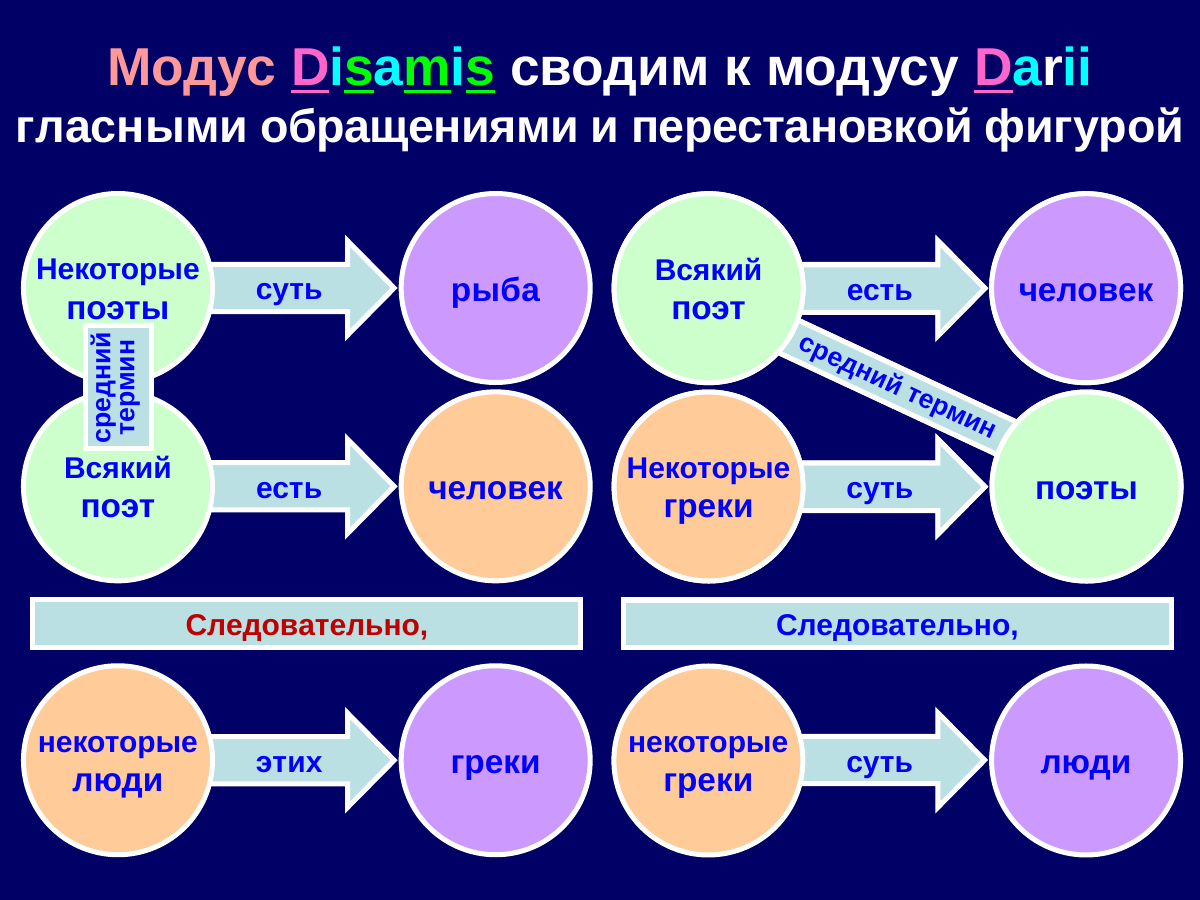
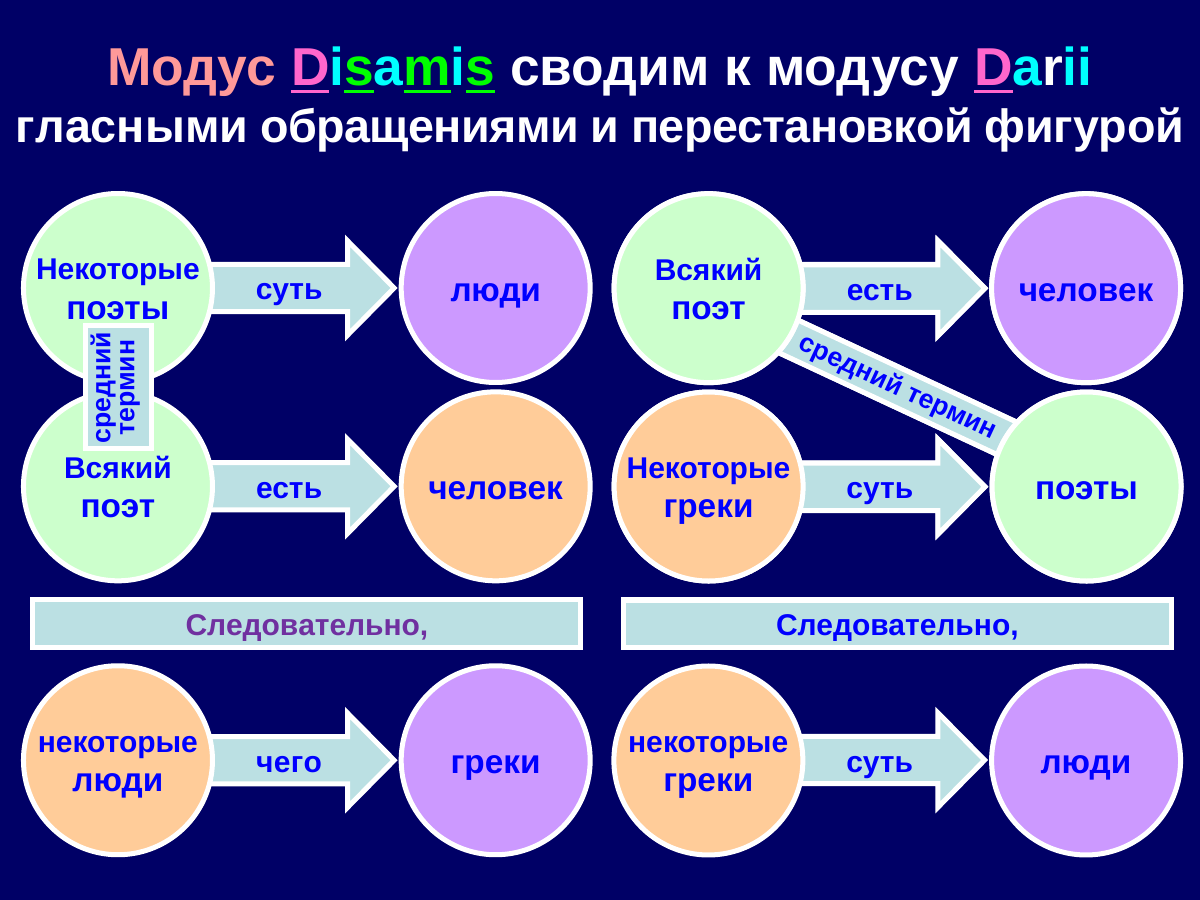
рыба at (495, 290): рыба -> люди
Следовательно at (307, 626) colour: red -> purple
этих: этих -> чего
